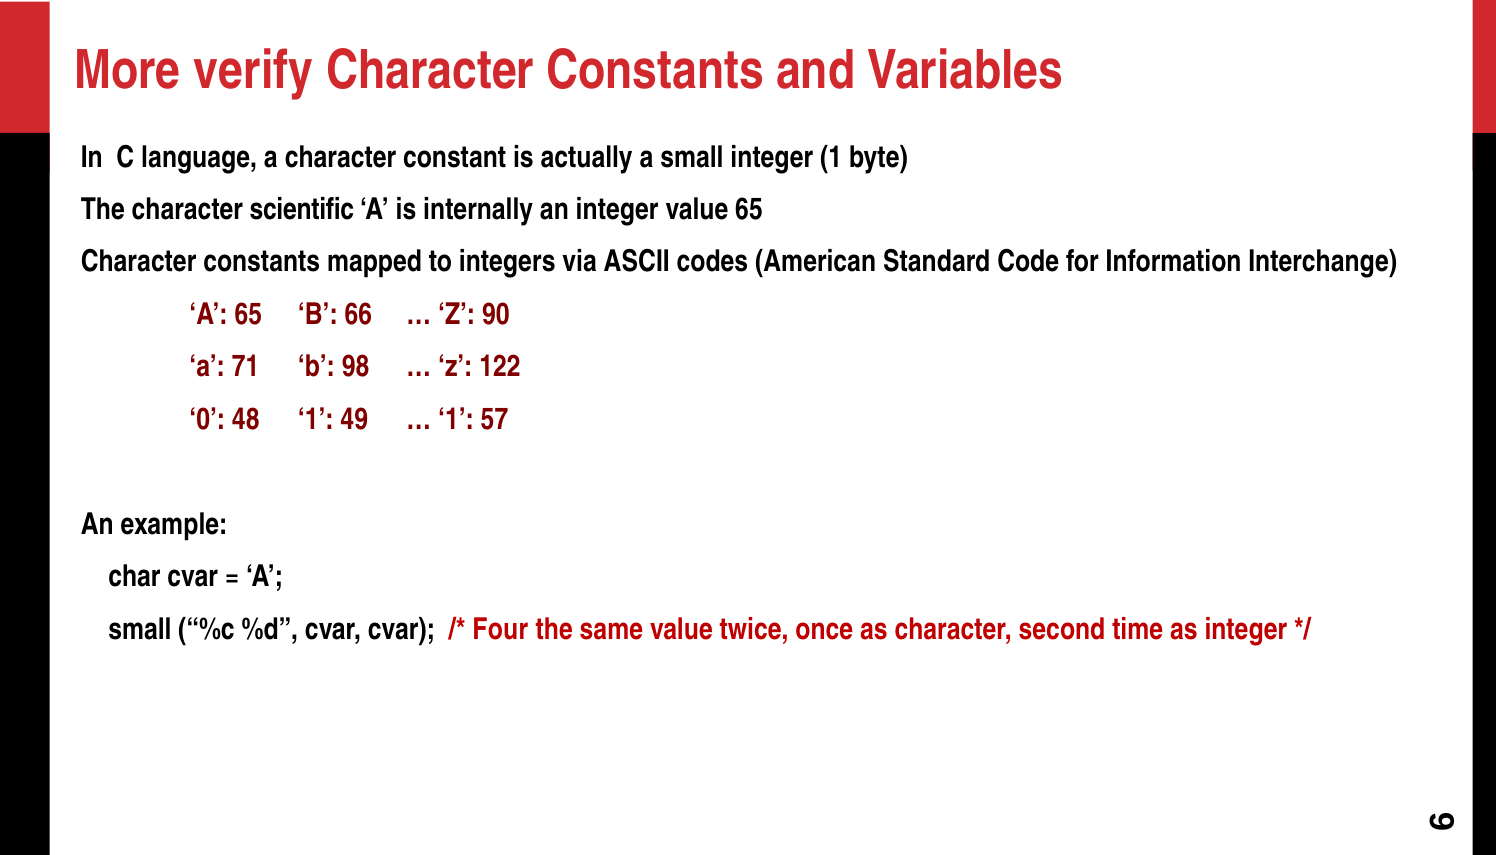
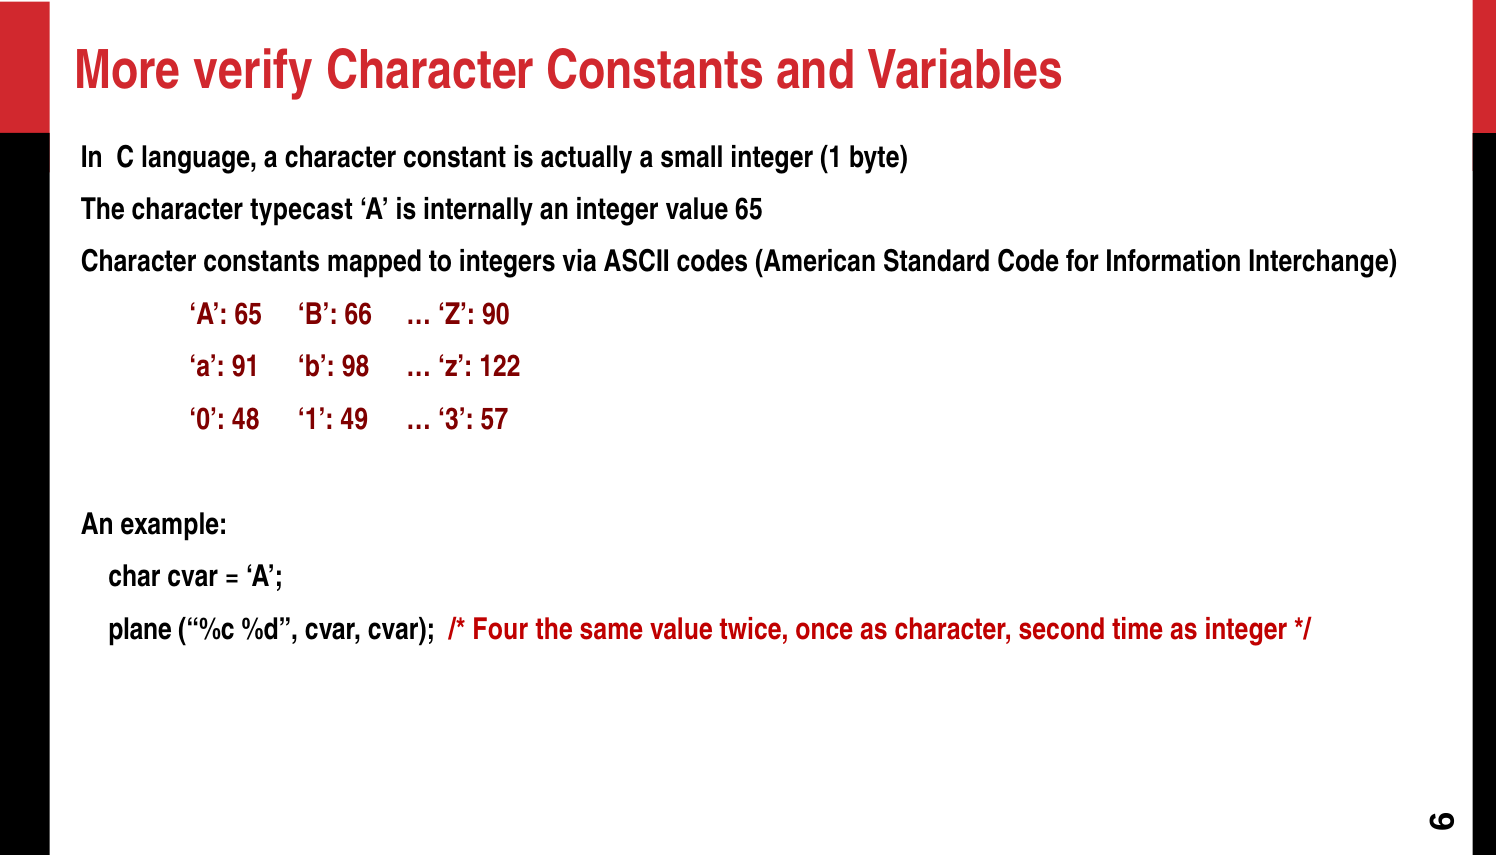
scientific: scientific -> typecast
71: 71 -> 91
1 at (456, 419): 1 -> 3
small at (140, 629): small -> plane
